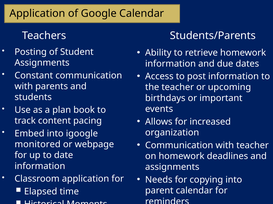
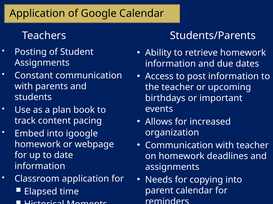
monitored at (38, 145): monitored -> homework
